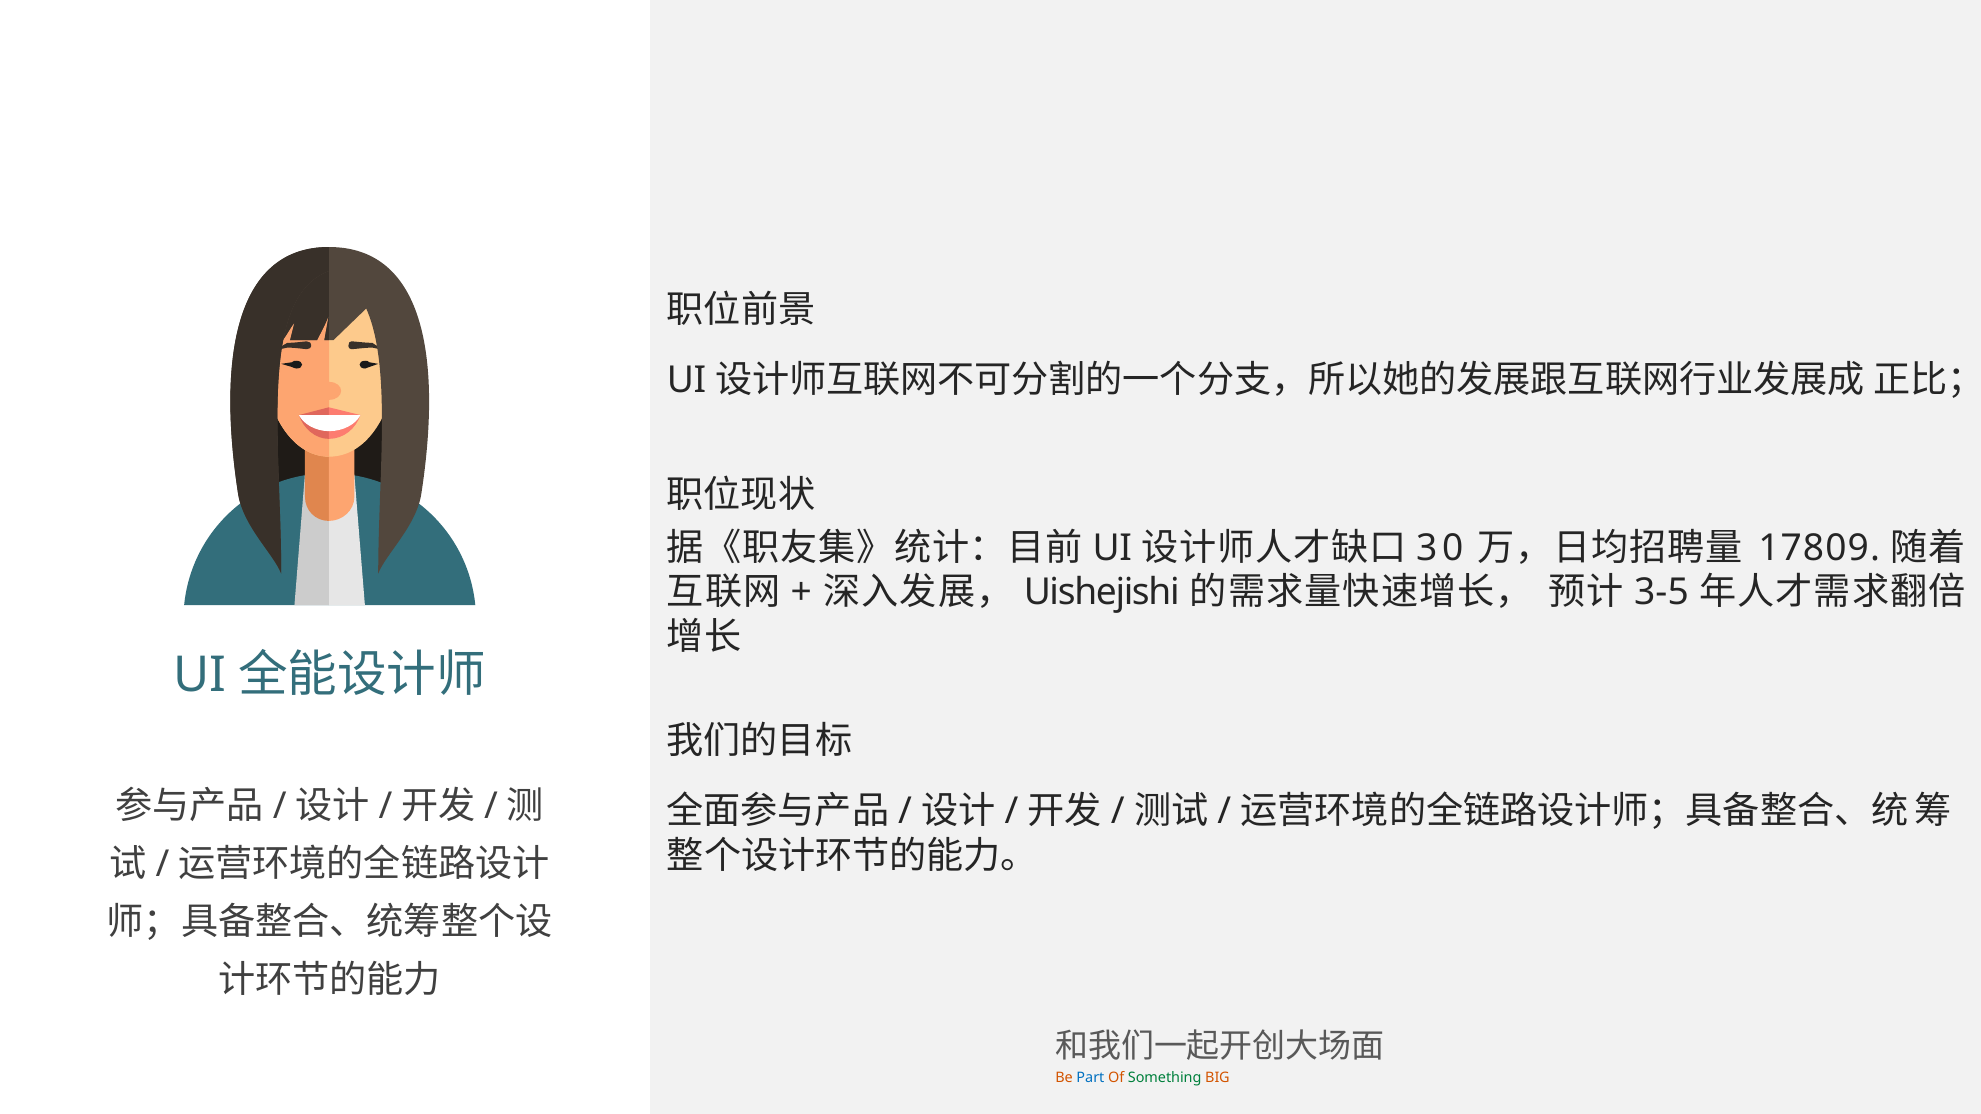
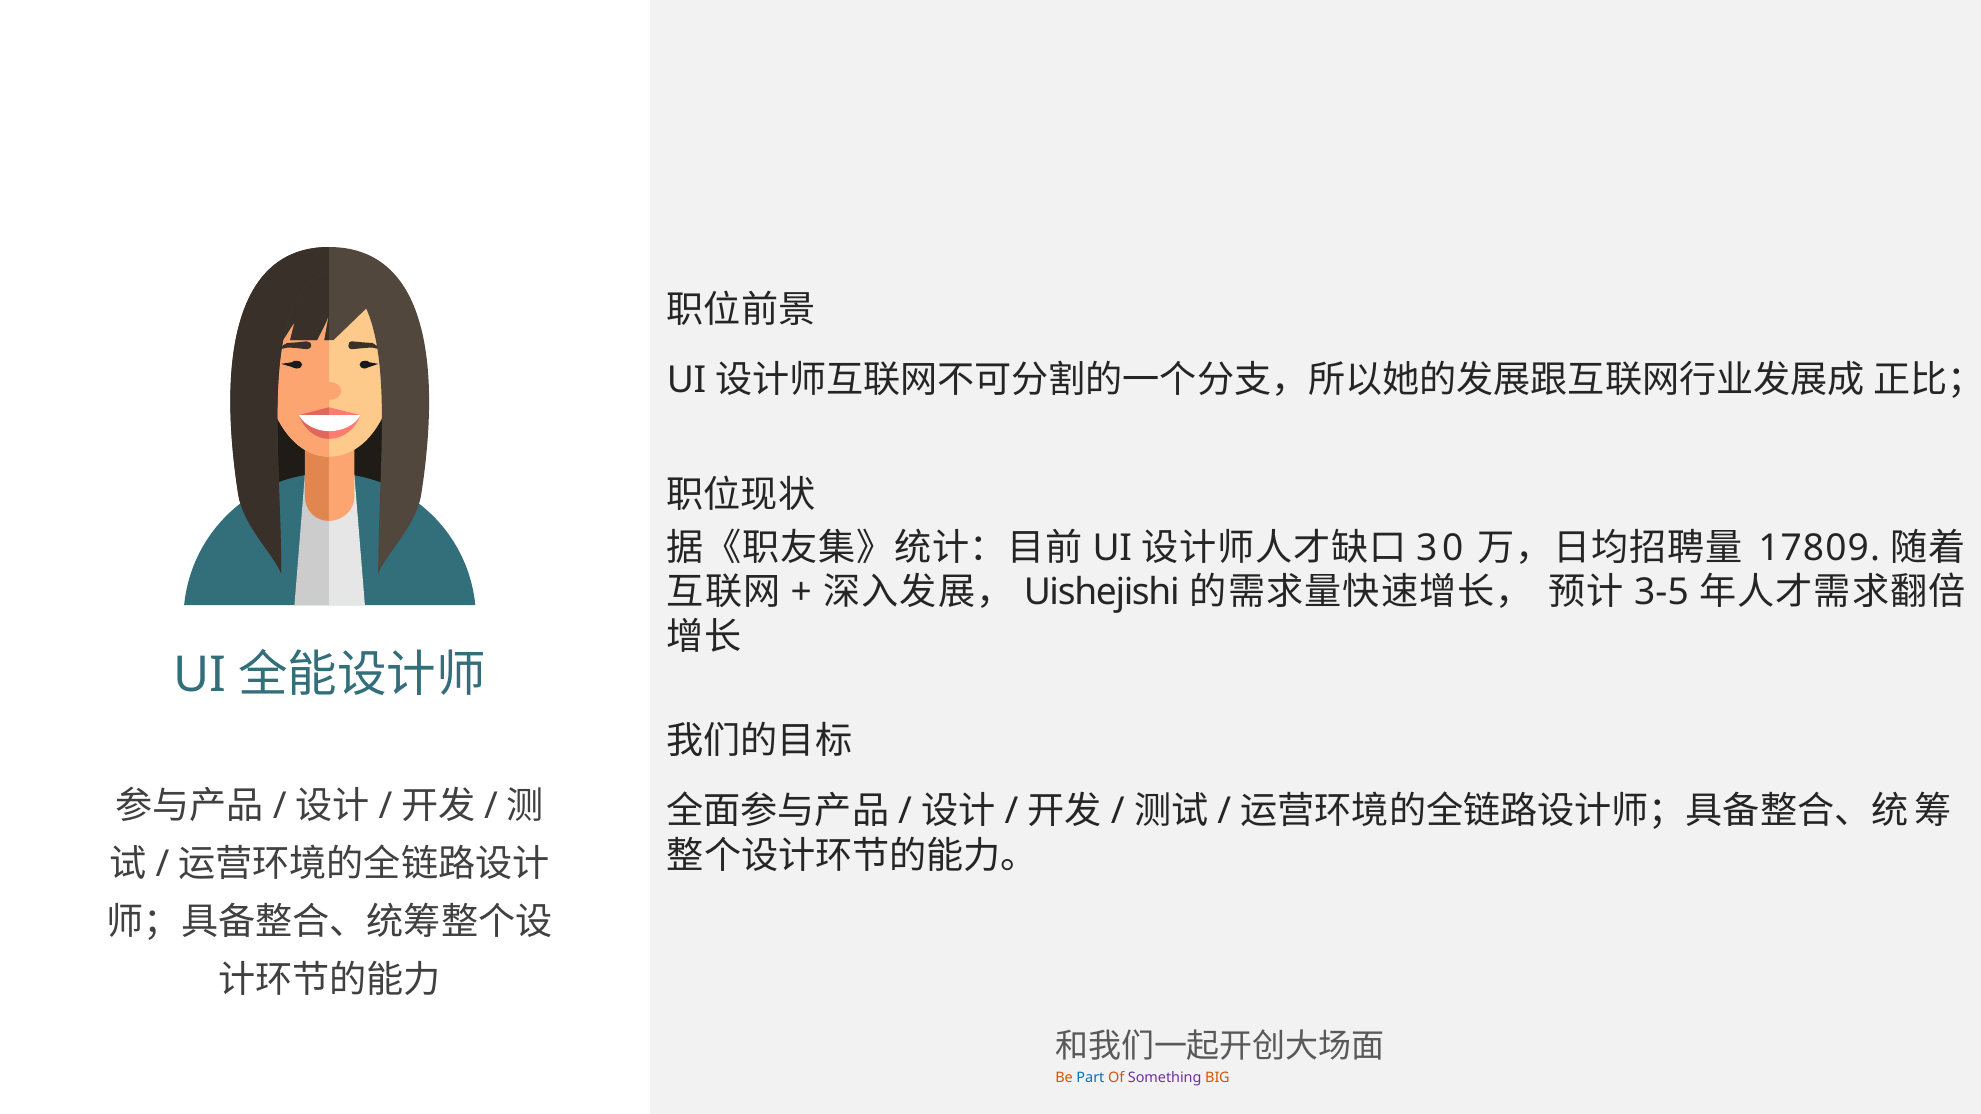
Something colour: green -> purple
